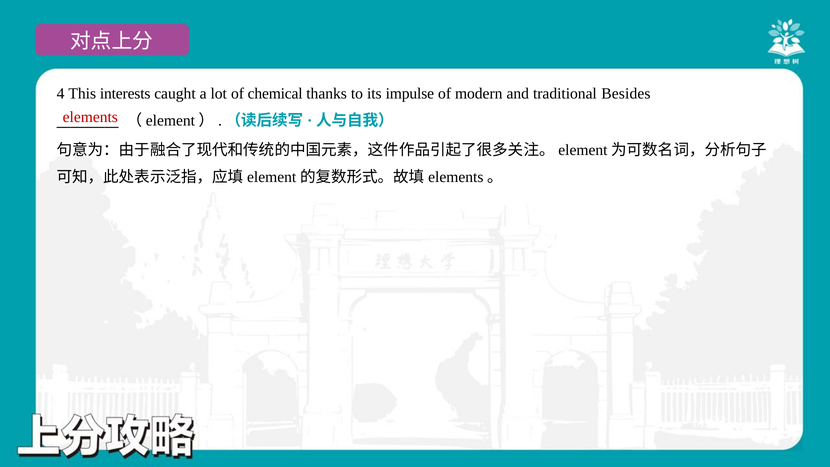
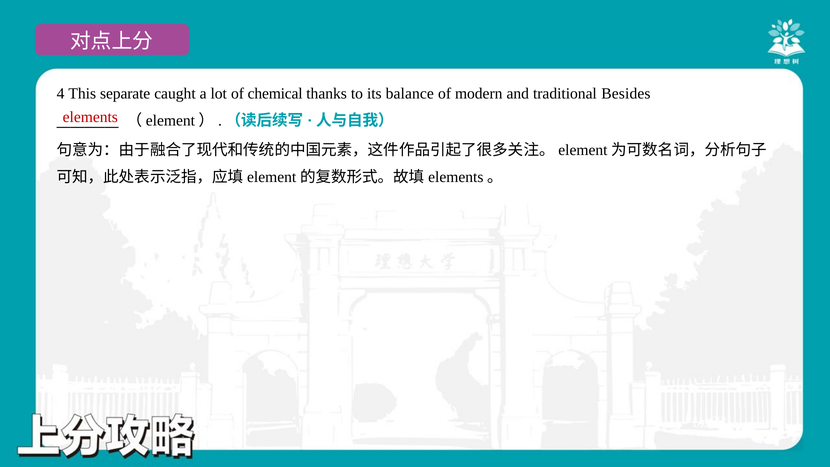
interests: interests -> separate
impulse: impulse -> balance
